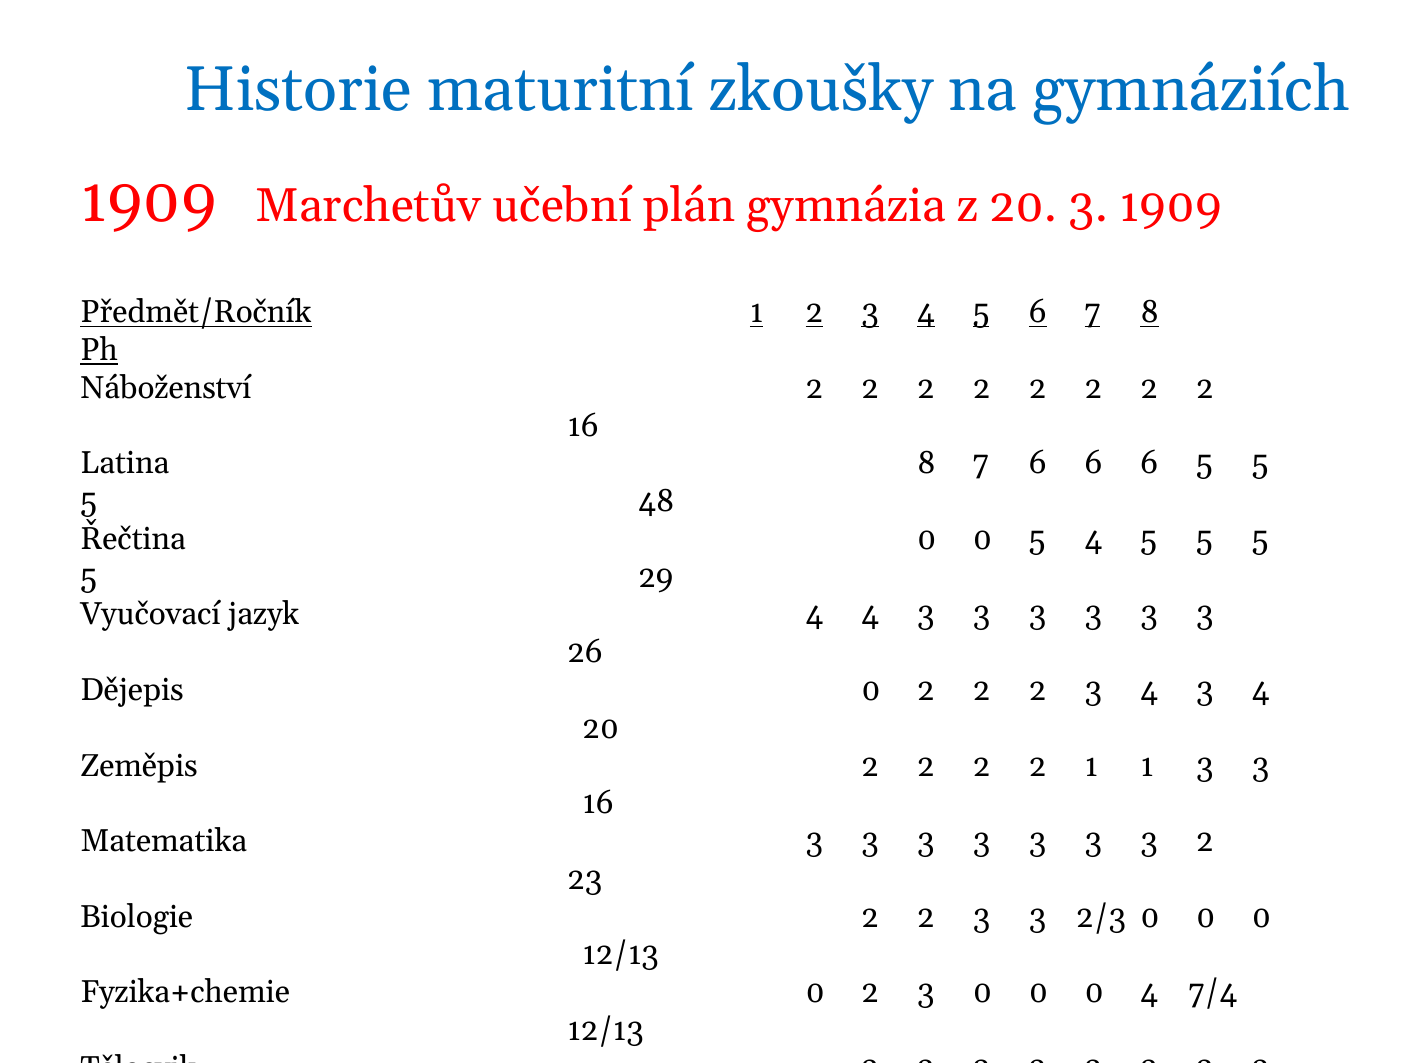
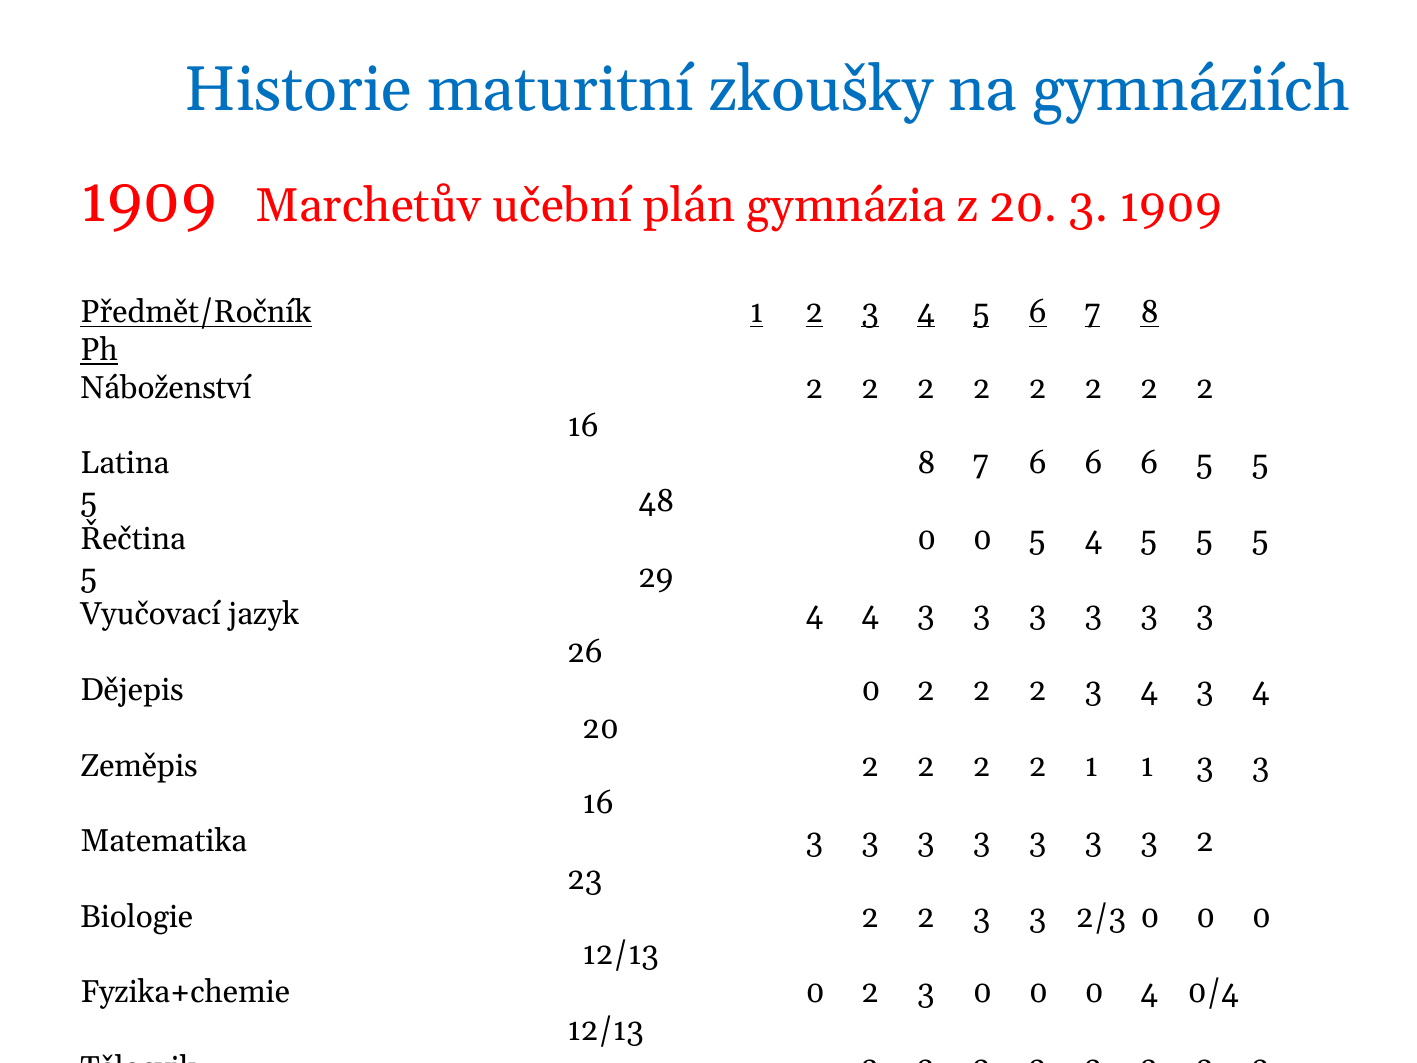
7/4: 7/4 -> 0/4
